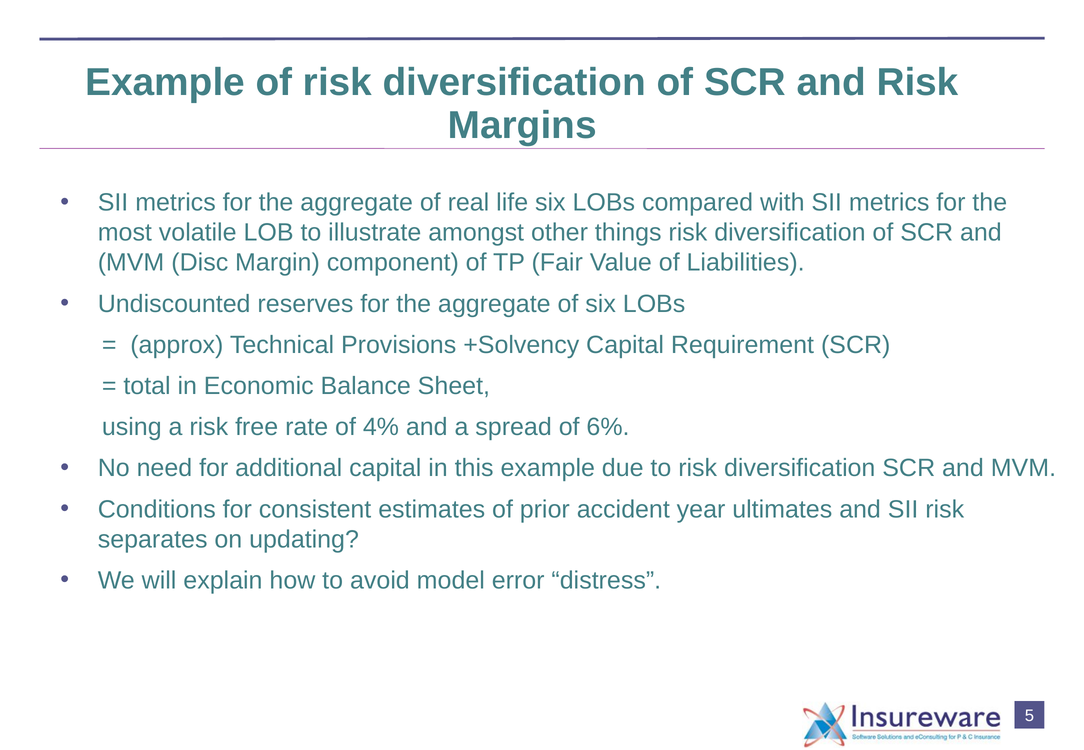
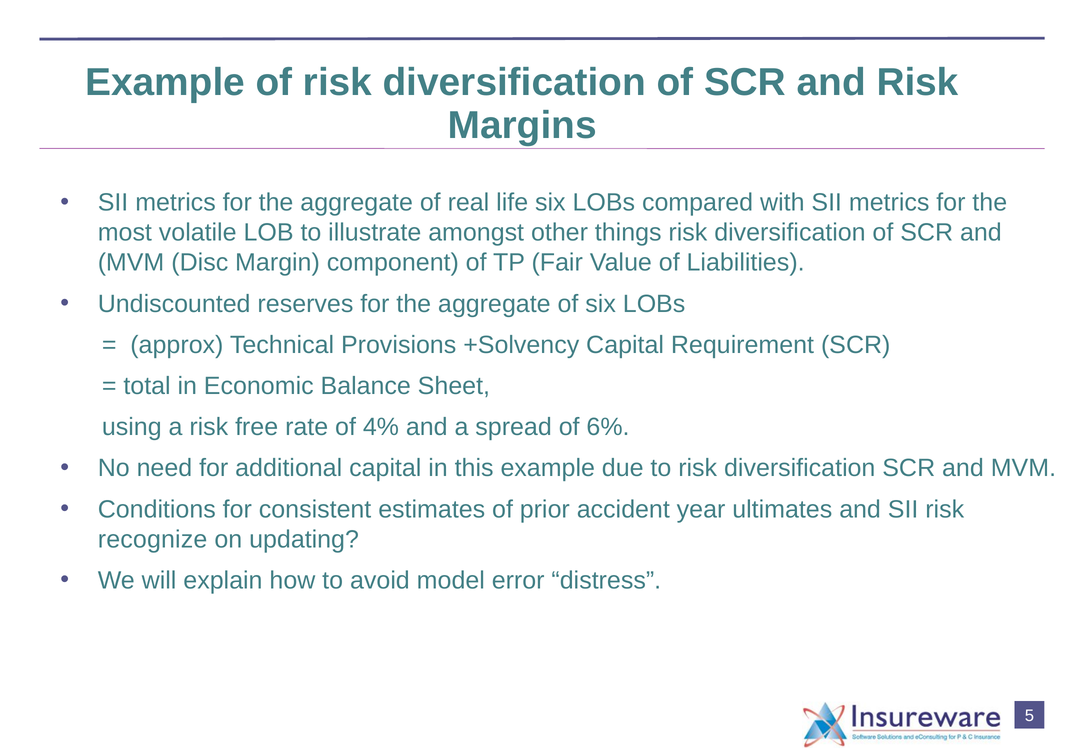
separates: separates -> recognize
